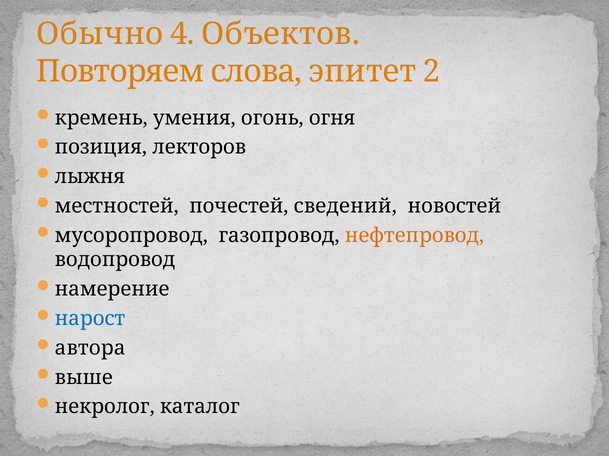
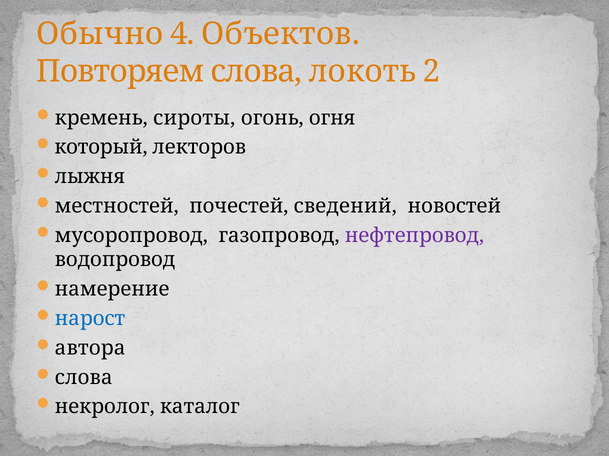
эпитет: эпитет -> локоть
умения: умения -> сироты
позиция: позиция -> который
нефтепровод colour: orange -> purple
выше at (84, 378): выше -> слова
